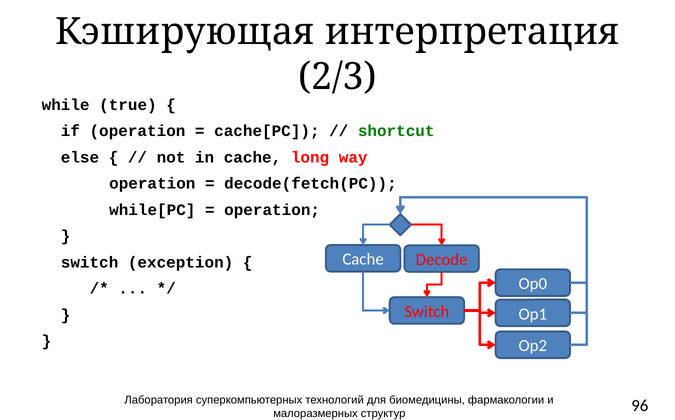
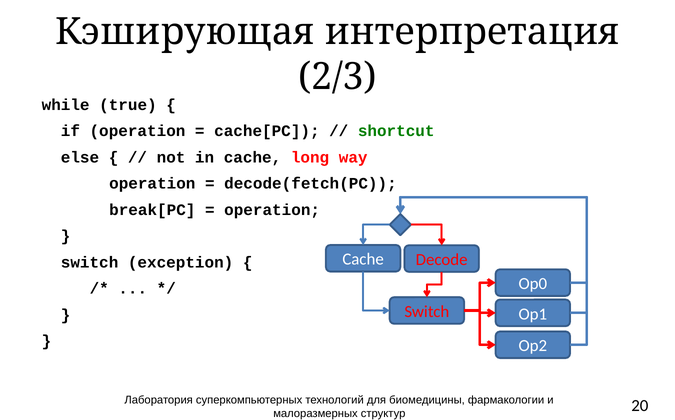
while[PC: while[PC -> break[PC
96: 96 -> 20
